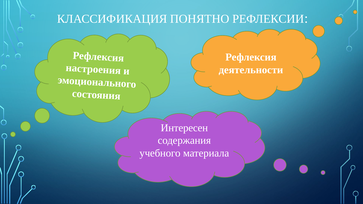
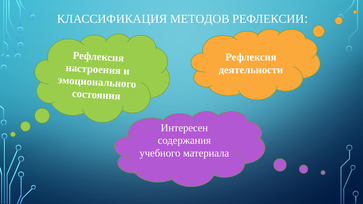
ПОНЯТНО: ПОНЯТНО -> МЕТОДОВ
